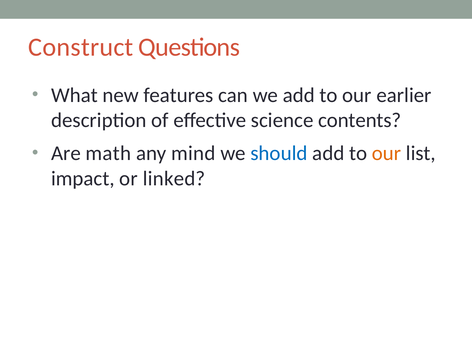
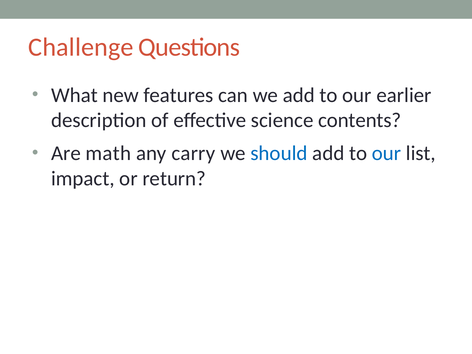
Construct: Construct -> Challenge
mind: mind -> carry
our at (387, 153) colour: orange -> blue
linked: linked -> return
